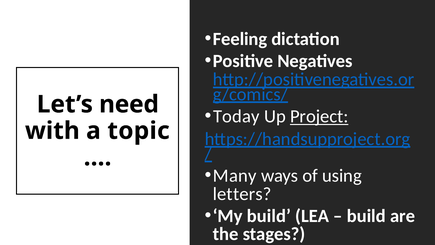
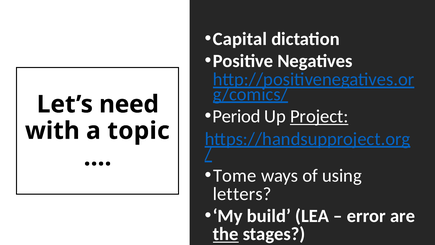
Feeling: Feeling -> Capital
Today: Today -> Period
Many: Many -> Tome
build at (366, 216): build -> error
the underline: none -> present
